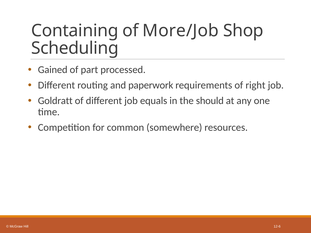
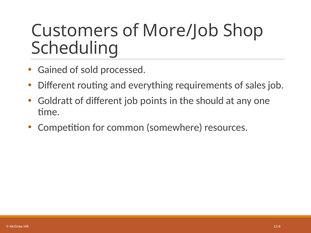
Containing: Containing -> Customers
part: part -> sold
paperwork: paperwork -> everything
right: right -> sales
equals: equals -> points
